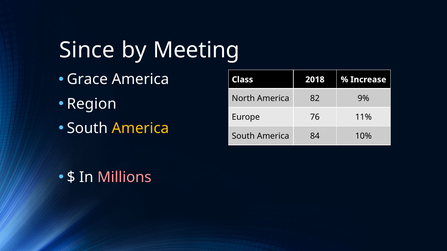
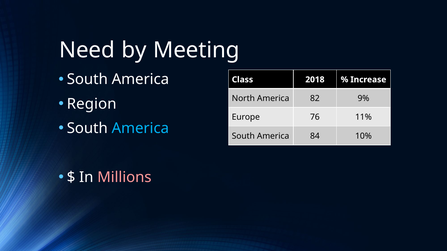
Since: Since -> Need
Grace at (87, 80): Grace -> South
America at (140, 128) colour: yellow -> light blue
